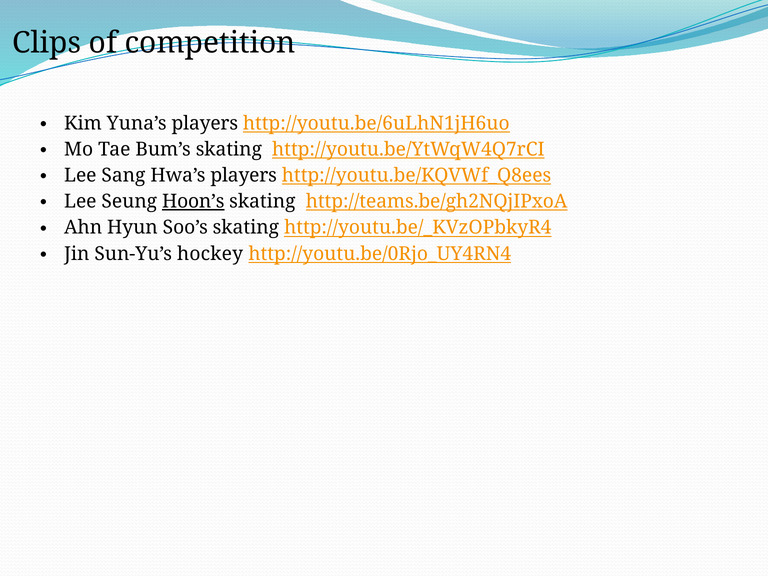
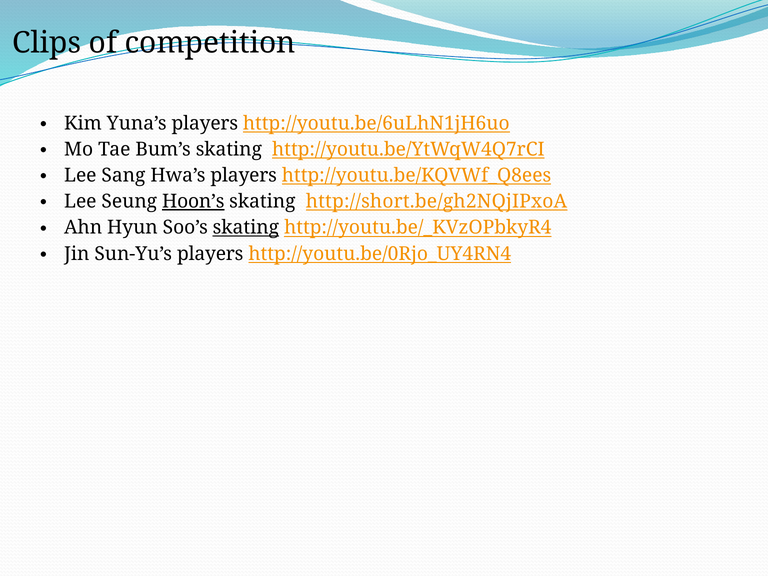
http://teams.be/gh2NQjIPxoA: http://teams.be/gh2NQjIPxoA -> http://short.be/gh2NQjIPxoA
skating at (246, 228) underline: none -> present
Sun-Yu’s hockey: hockey -> players
